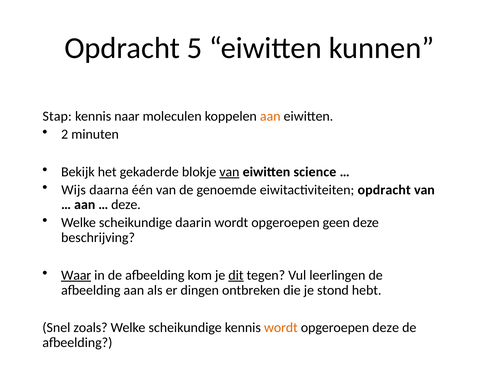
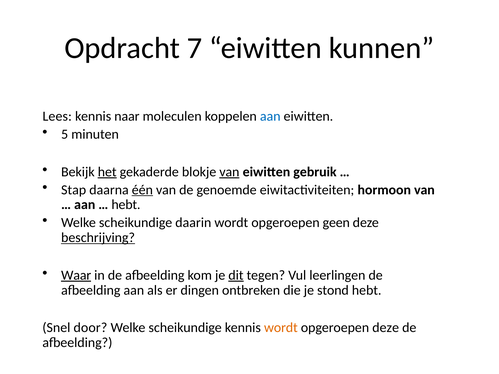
5: 5 -> 7
Stap: Stap -> Lees
aan at (270, 116) colour: orange -> blue
2: 2 -> 5
het underline: none -> present
science: science -> gebruik
Wijs: Wijs -> Stap
één underline: none -> present
eiwitactiviteiten opdracht: opdracht -> hormoon
deze at (126, 205): deze -> hebt
beschrijving underline: none -> present
zoals: zoals -> door
